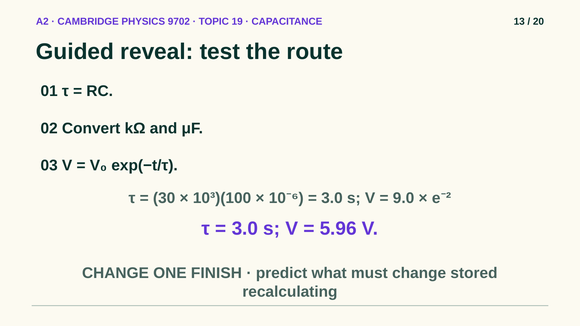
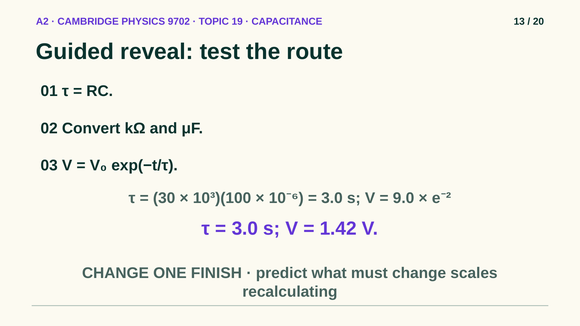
5.96: 5.96 -> 1.42
stored: stored -> scales
